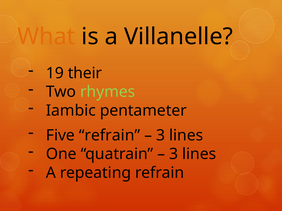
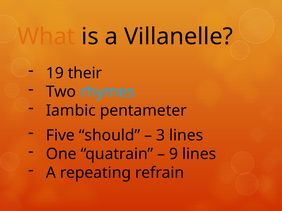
rhymes colour: light green -> light blue
Five refrain: refrain -> should
3 at (174, 154): 3 -> 9
